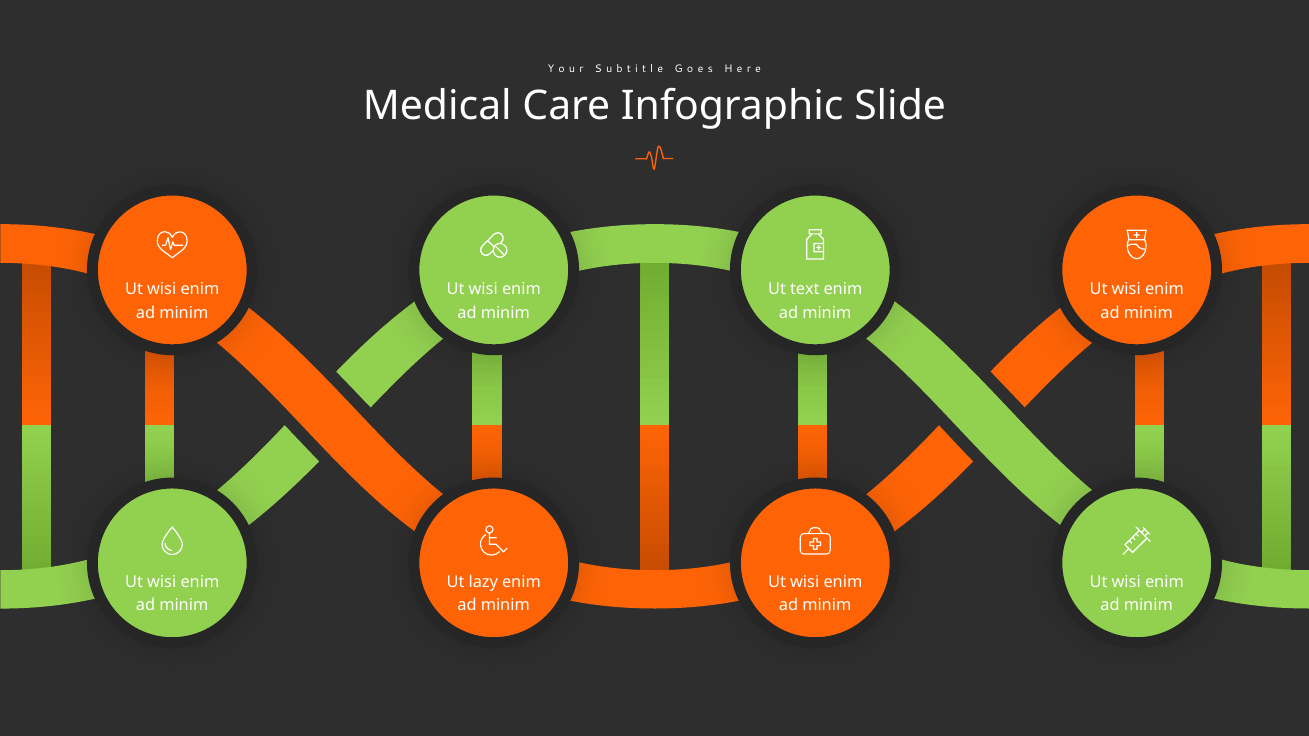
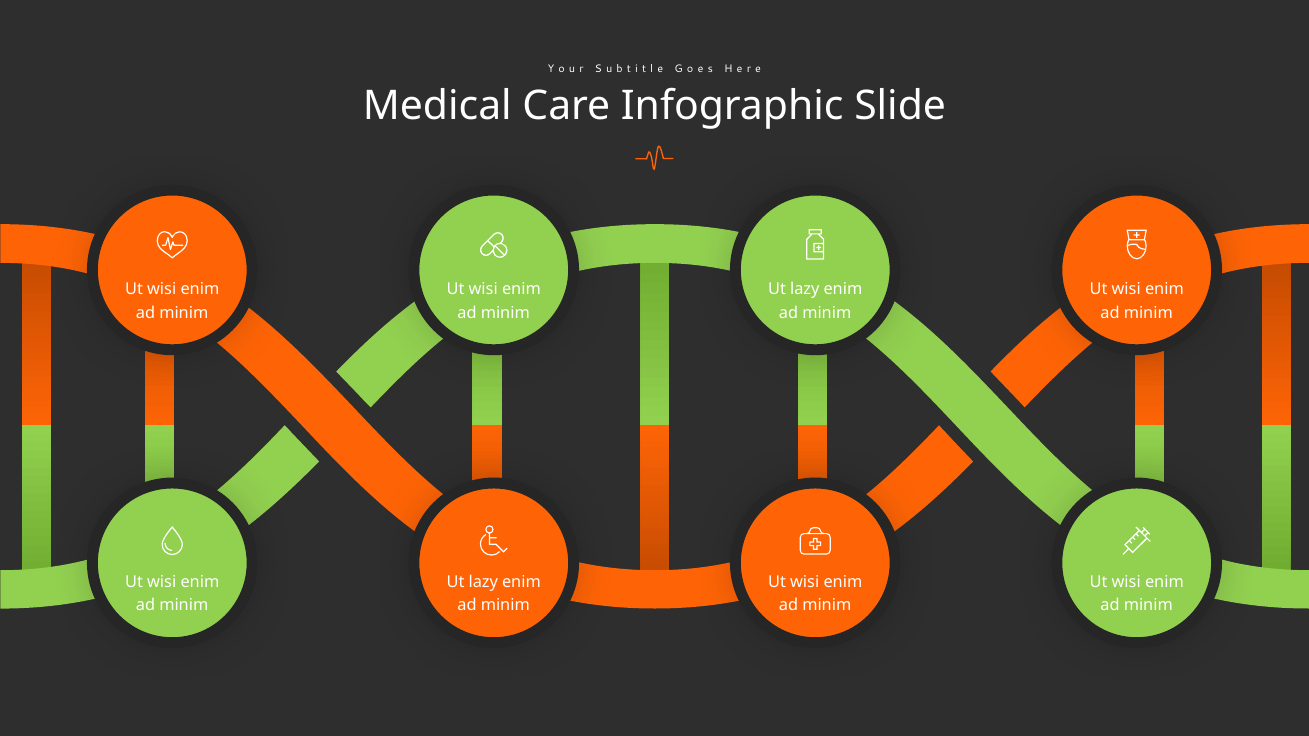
text at (805, 289): text -> lazy
